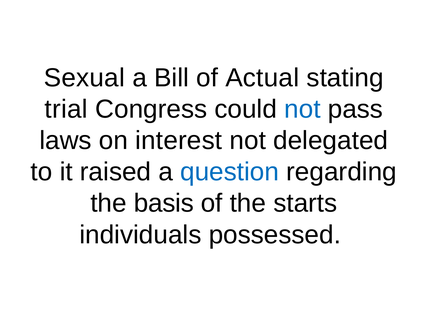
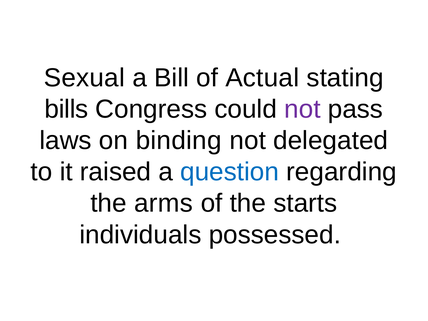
trial: trial -> bills
not at (302, 109) colour: blue -> purple
interest: interest -> binding
basis: basis -> arms
